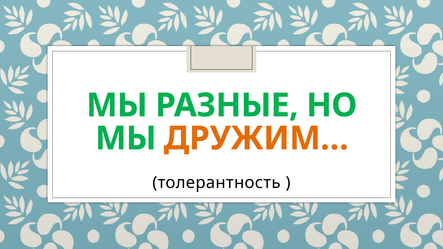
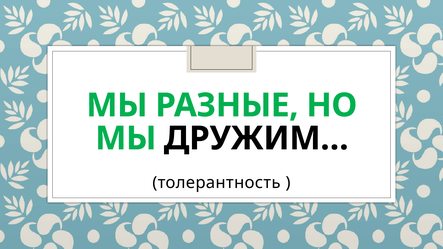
ДРУЖИМ… colour: orange -> black
